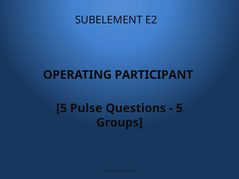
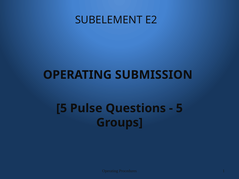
PARTICIPANT: PARTICIPANT -> SUBMISSION
